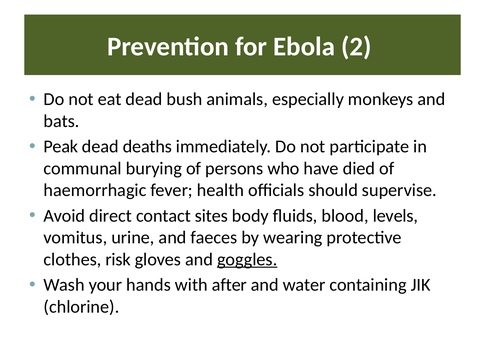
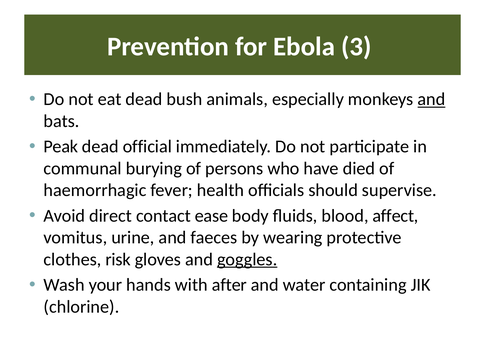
2: 2 -> 3
and at (431, 99) underline: none -> present
deaths: deaths -> official
sites: sites -> ease
levels: levels -> affect
